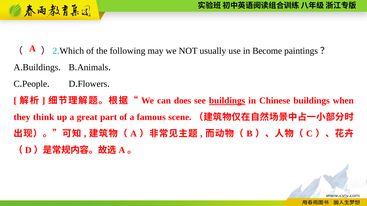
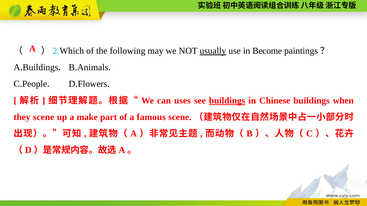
usually underline: none -> present
does: does -> uses
they think: think -> scene
great: great -> make
